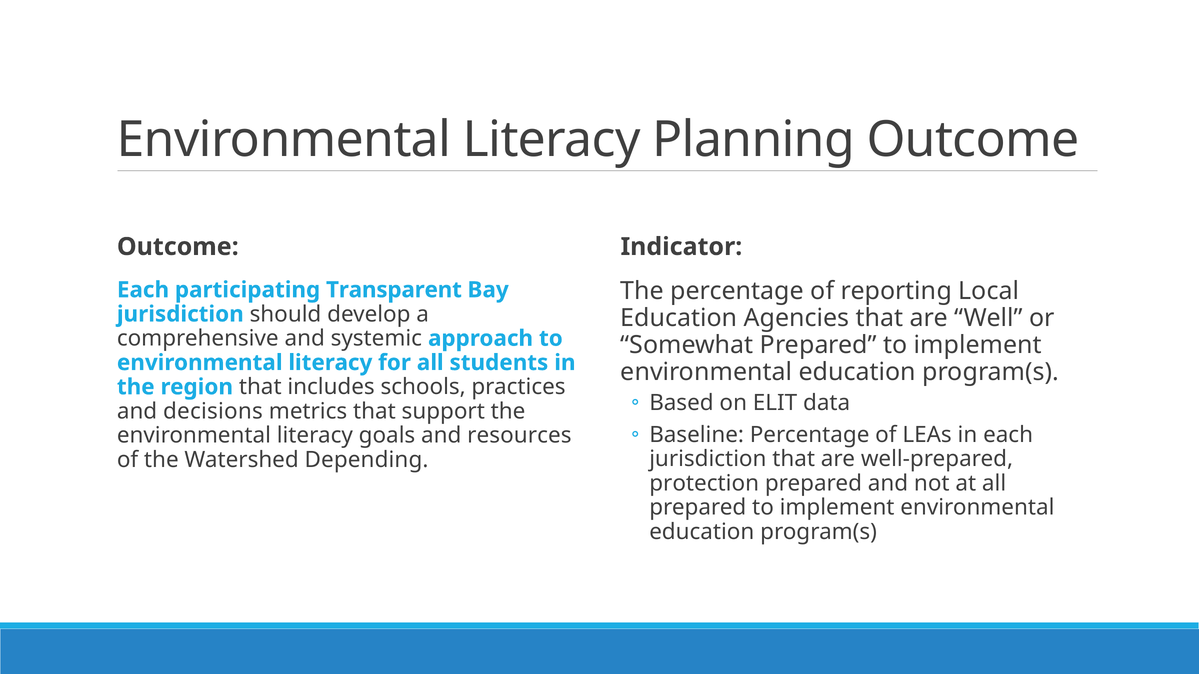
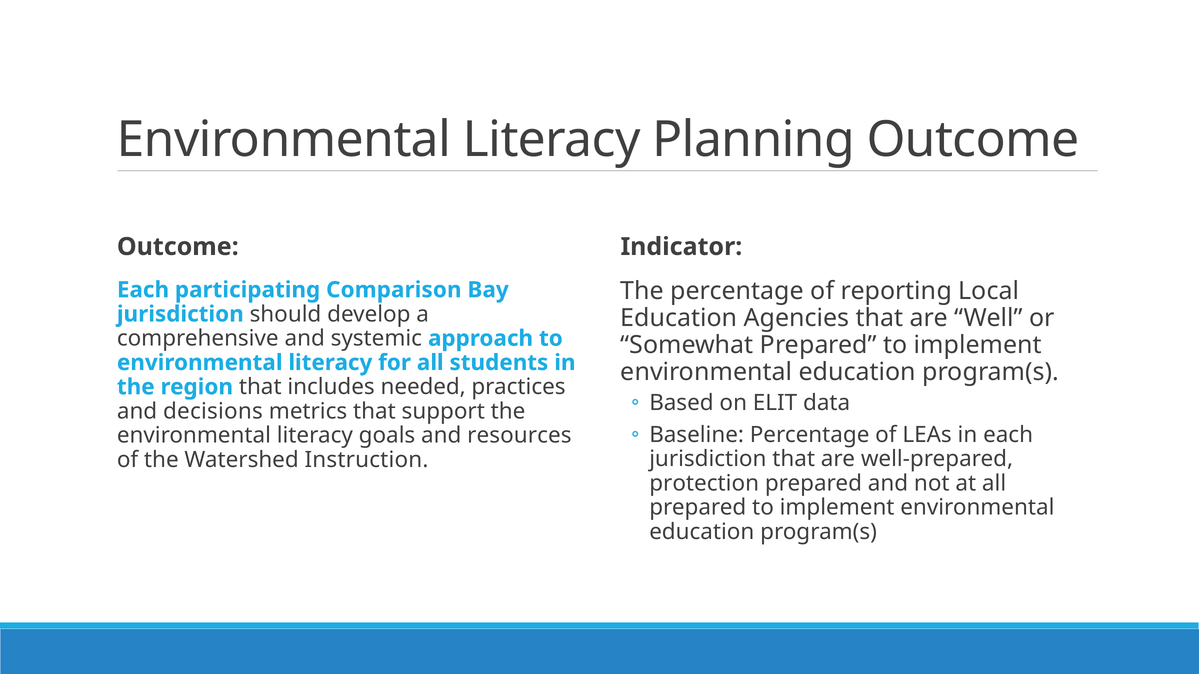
Transparent: Transparent -> Comparison
schools: schools -> needed
Depending: Depending -> Instruction
